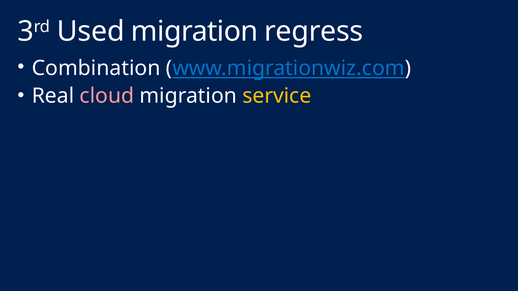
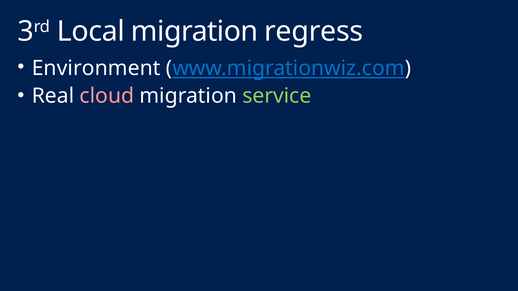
Used: Used -> Local
Combination: Combination -> Environment
service colour: yellow -> light green
